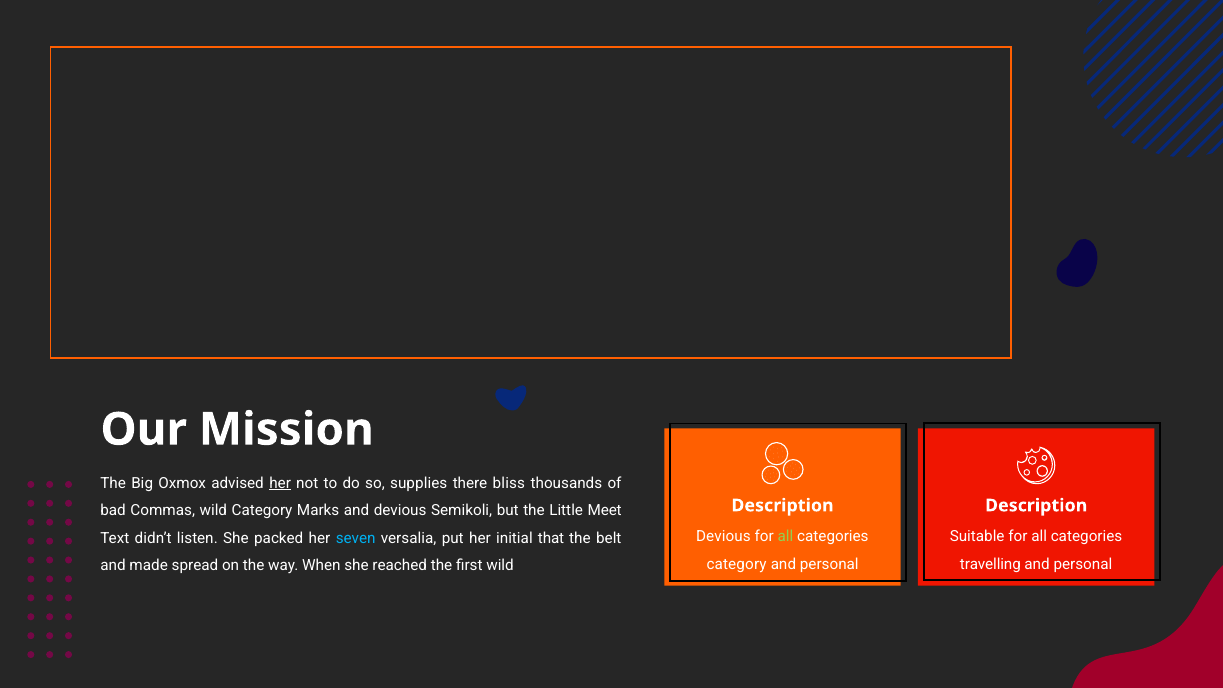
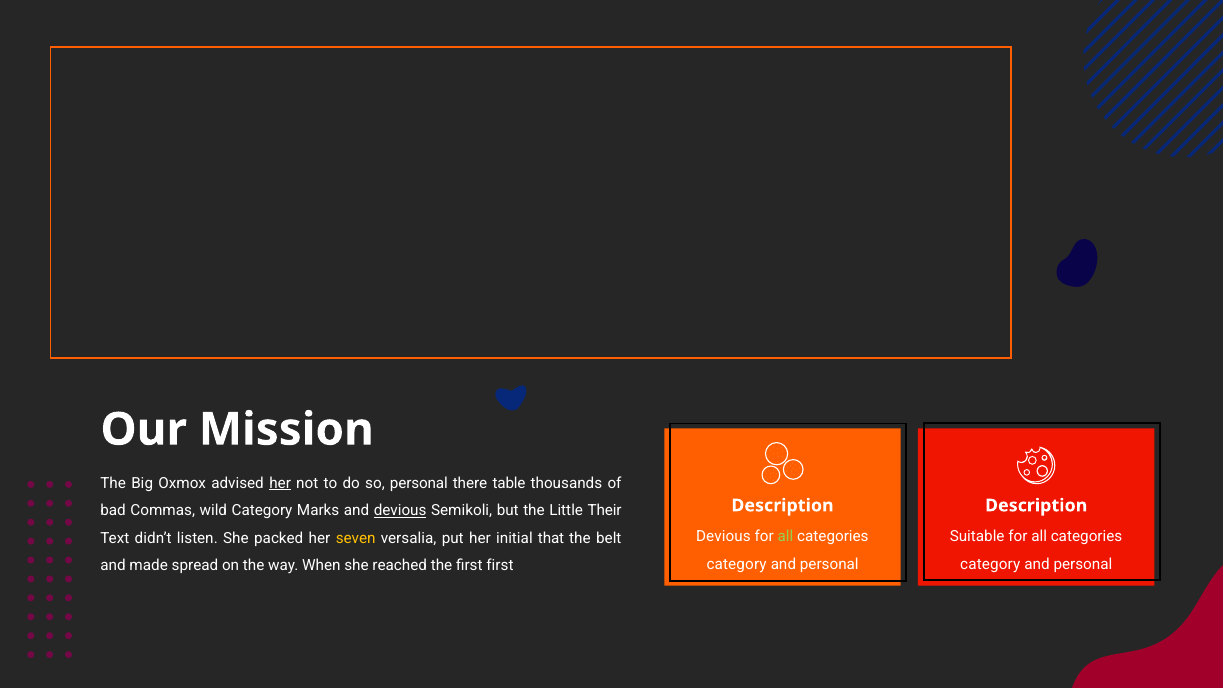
so supplies: supplies -> personal
bliss: bliss -> table
devious at (400, 510) underline: none -> present
Meet: Meet -> Their
seven colour: light blue -> yellow
travelling at (990, 564): travelling -> category
first wild: wild -> first
